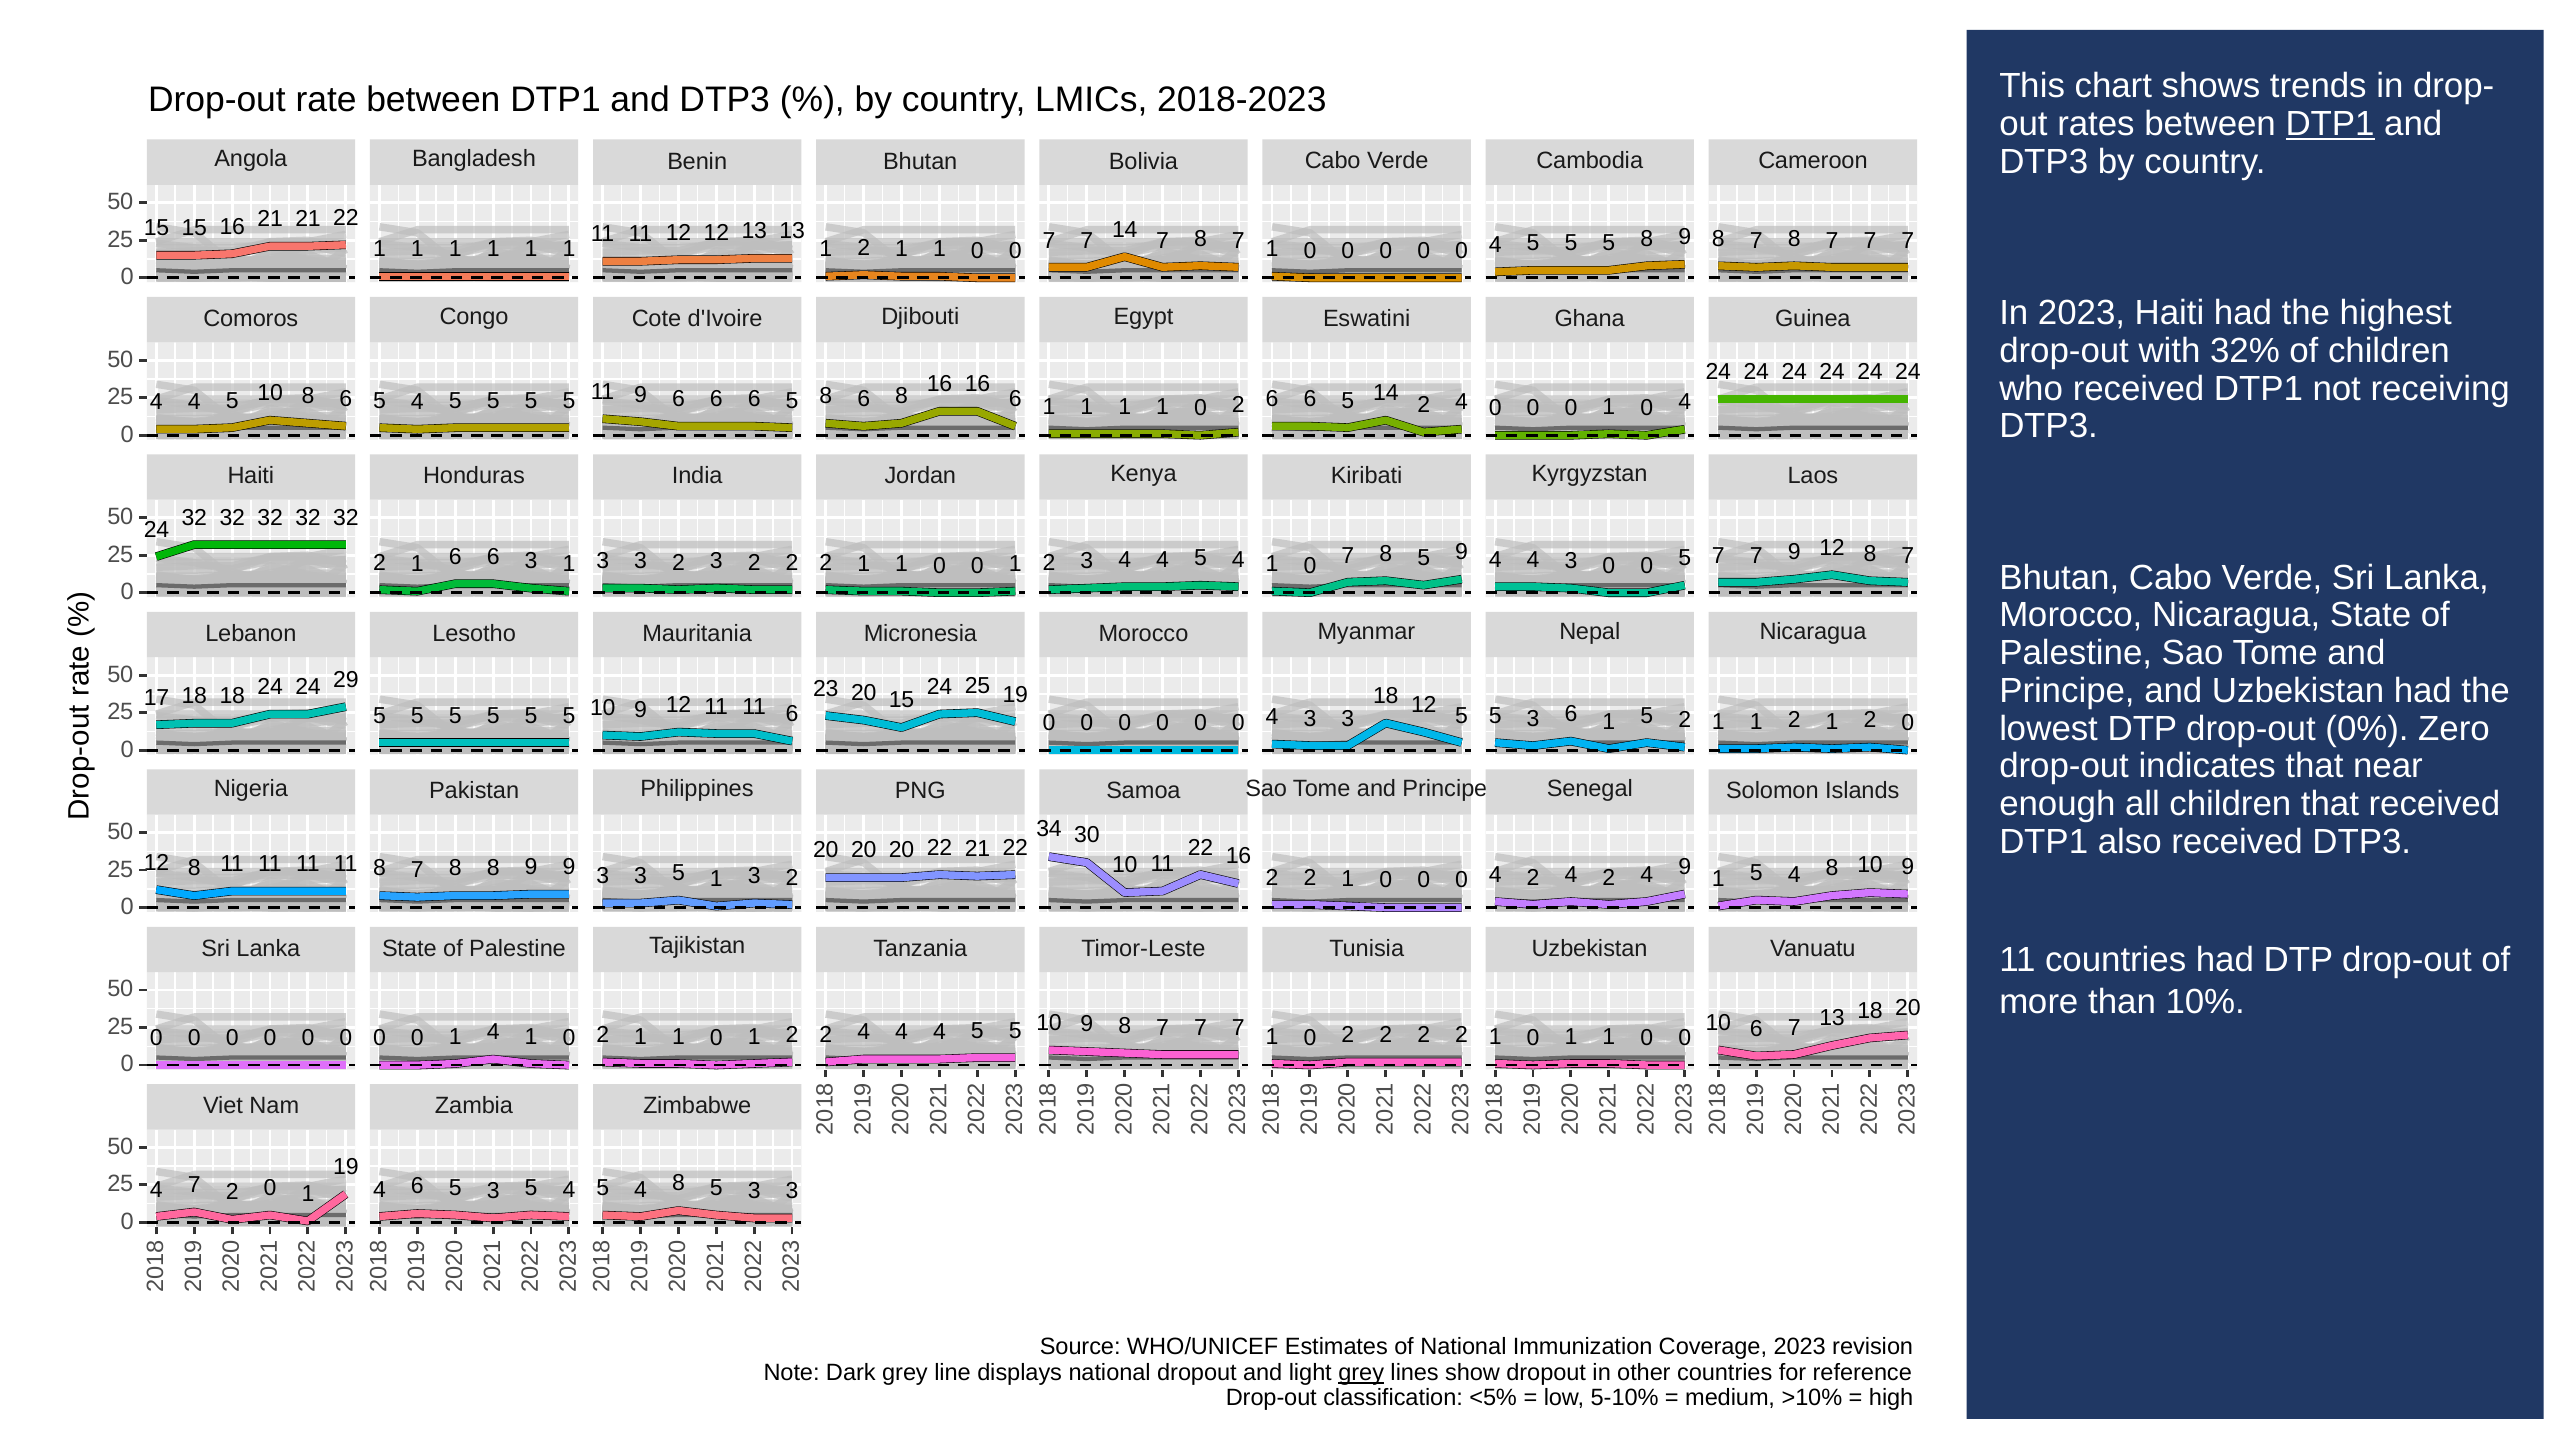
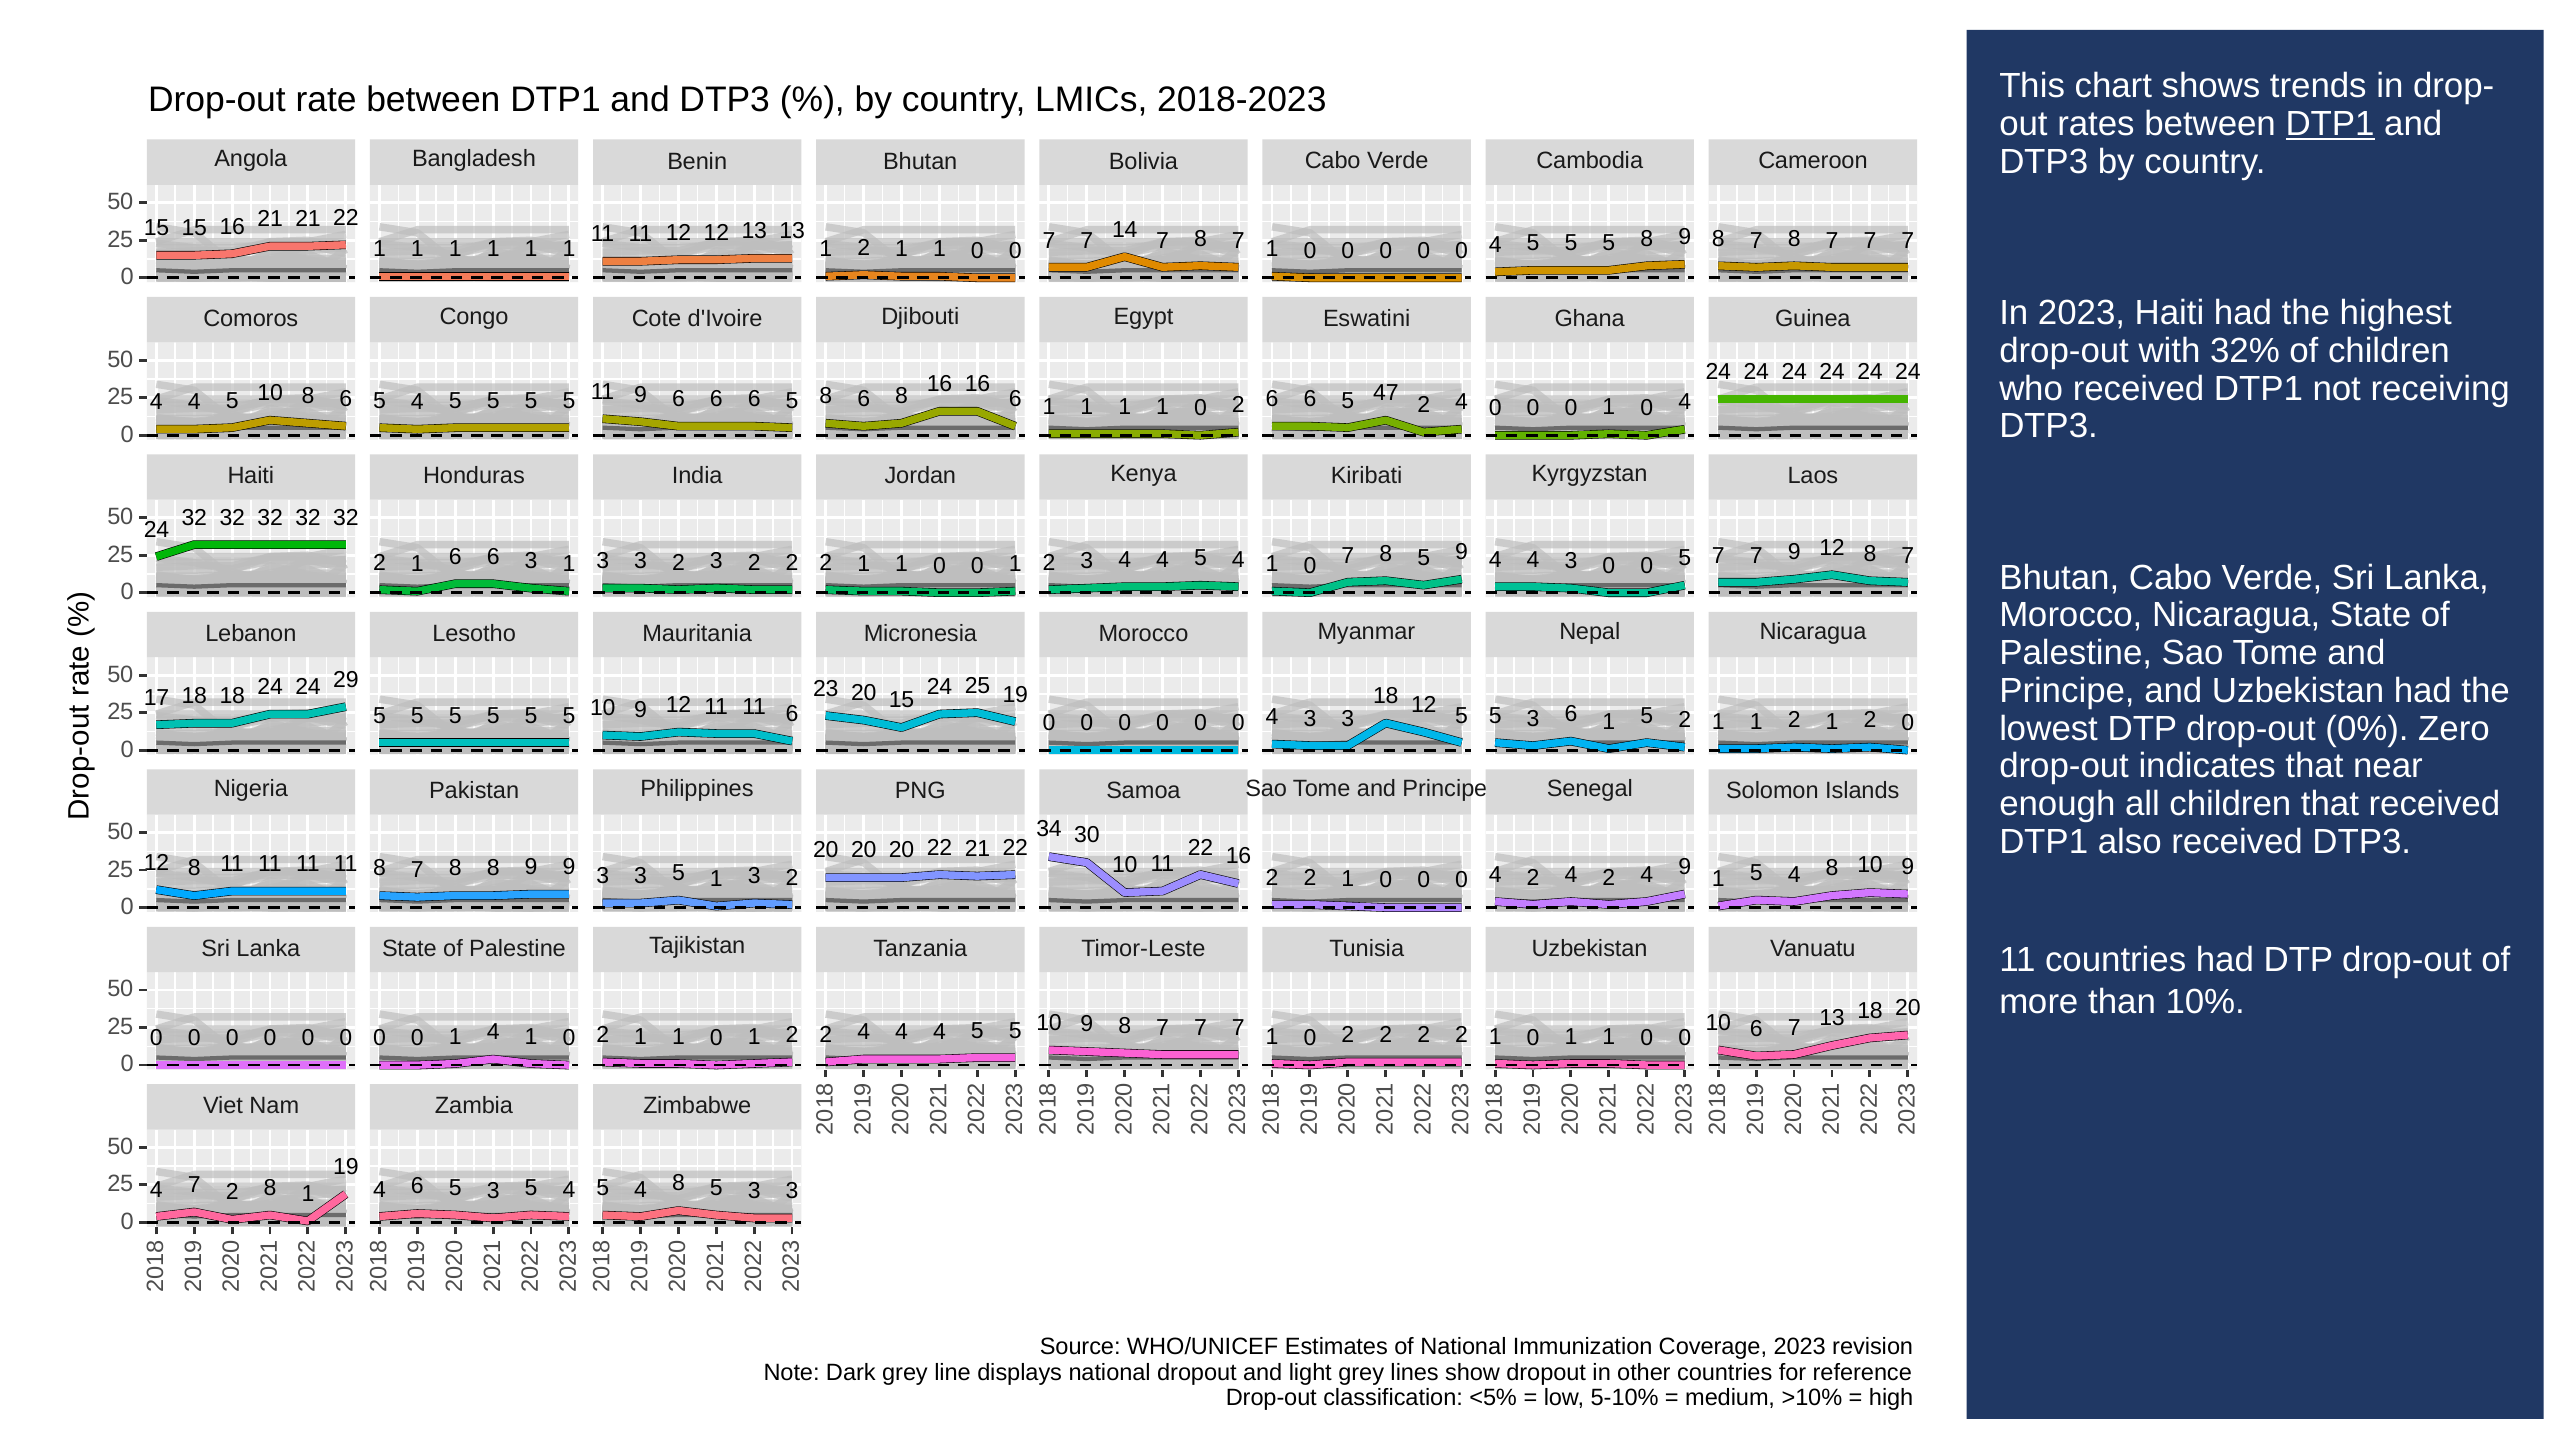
5 14: 14 -> 47
4 7 2 0: 0 -> 8
grey at (1361, 1373) underline: present -> none
